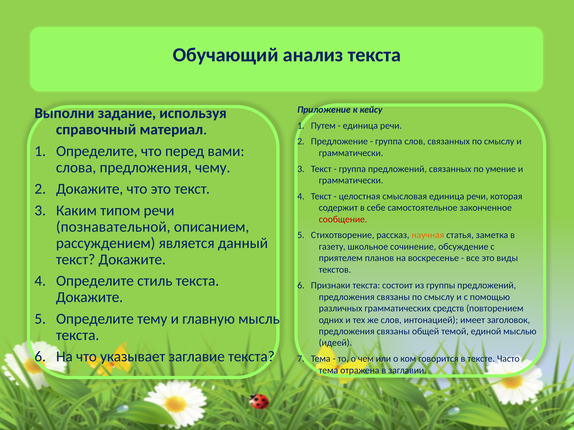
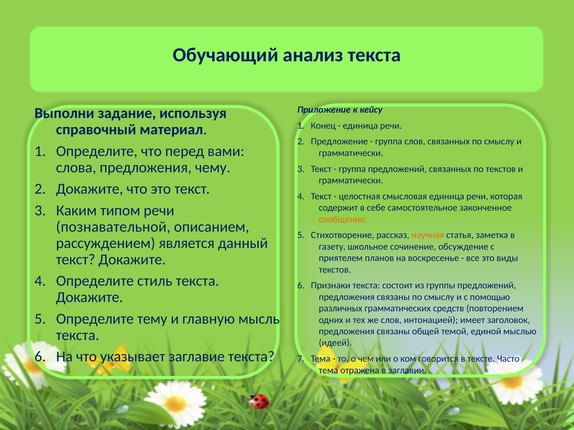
Путем: Путем -> Конец
по умение: умение -> текстов
сообщение colour: red -> orange
